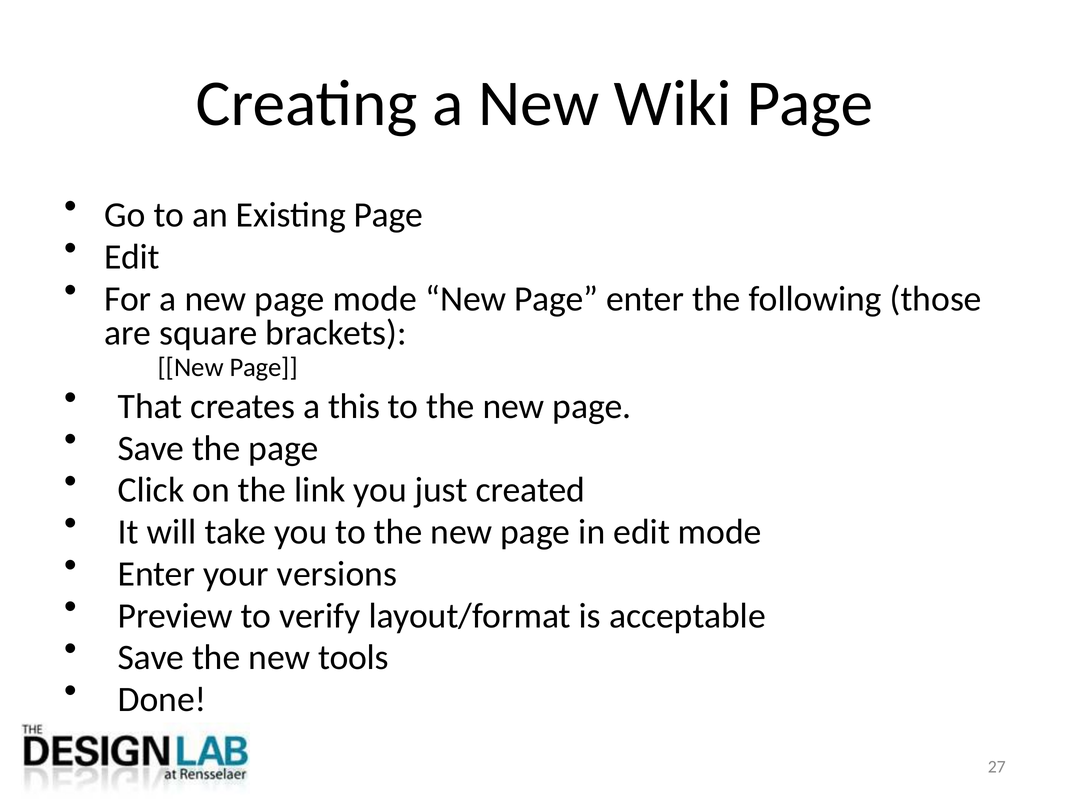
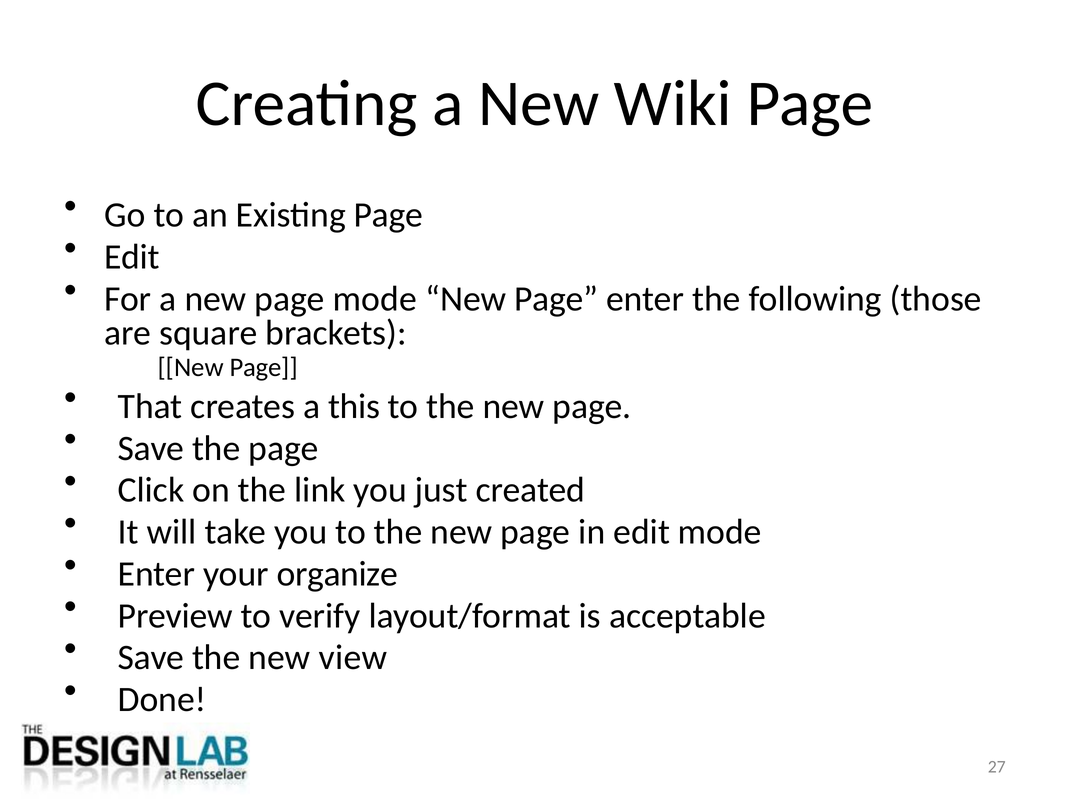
versions: versions -> organize
tools: tools -> view
